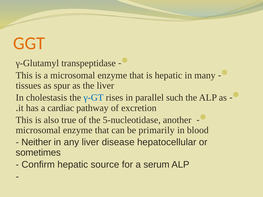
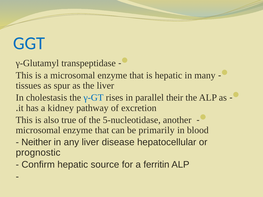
GGT colour: orange -> blue
such: such -> their
cardiac: cardiac -> kidney
sometimes: sometimes -> prognostic
serum: serum -> ferritin
